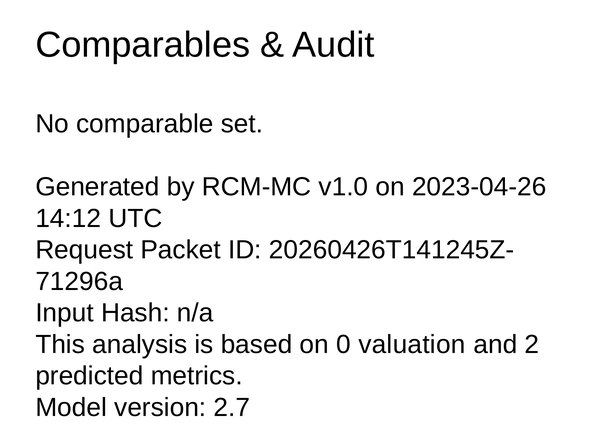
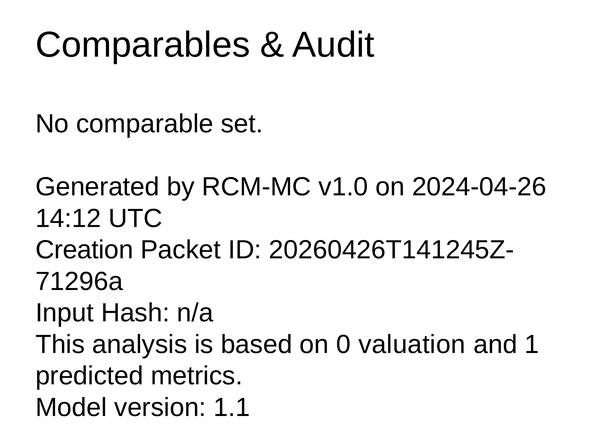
2023-04-26: 2023-04-26 -> 2024-04-26
Request: Request -> Creation
2: 2 -> 1
2.7: 2.7 -> 1.1
